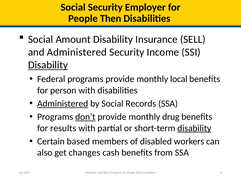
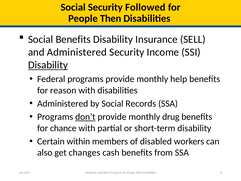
Employer: Employer -> Followed
Social Amount: Amount -> Benefits
local: local -> help
person: person -> reason
Administered at (63, 103) underline: present -> none
results: results -> chance
disability at (194, 128) underline: present -> none
based: based -> within
